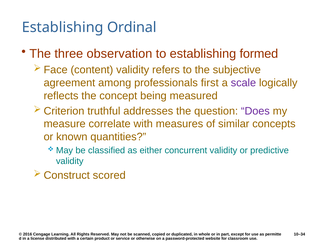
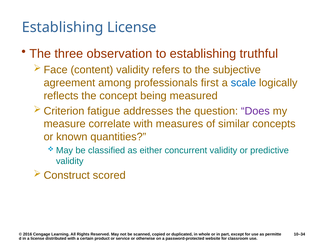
Establishing Ordinal: Ordinal -> License
formed: formed -> truthful
scale colour: purple -> blue
truthful: truthful -> fatigue
